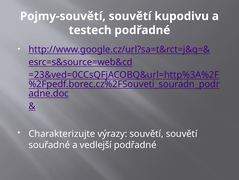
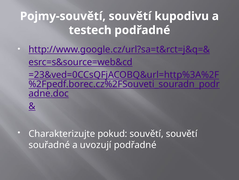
výrazy: výrazy -> pokud
vedlejší: vedlejší -> uvozují
